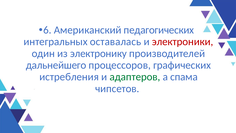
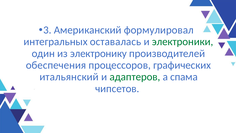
6: 6 -> 3
педагогических: педагогических -> формулировал
электроники colour: red -> green
дальнейшего: дальнейшего -> обеспечения
истребления: истребления -> итальянский
